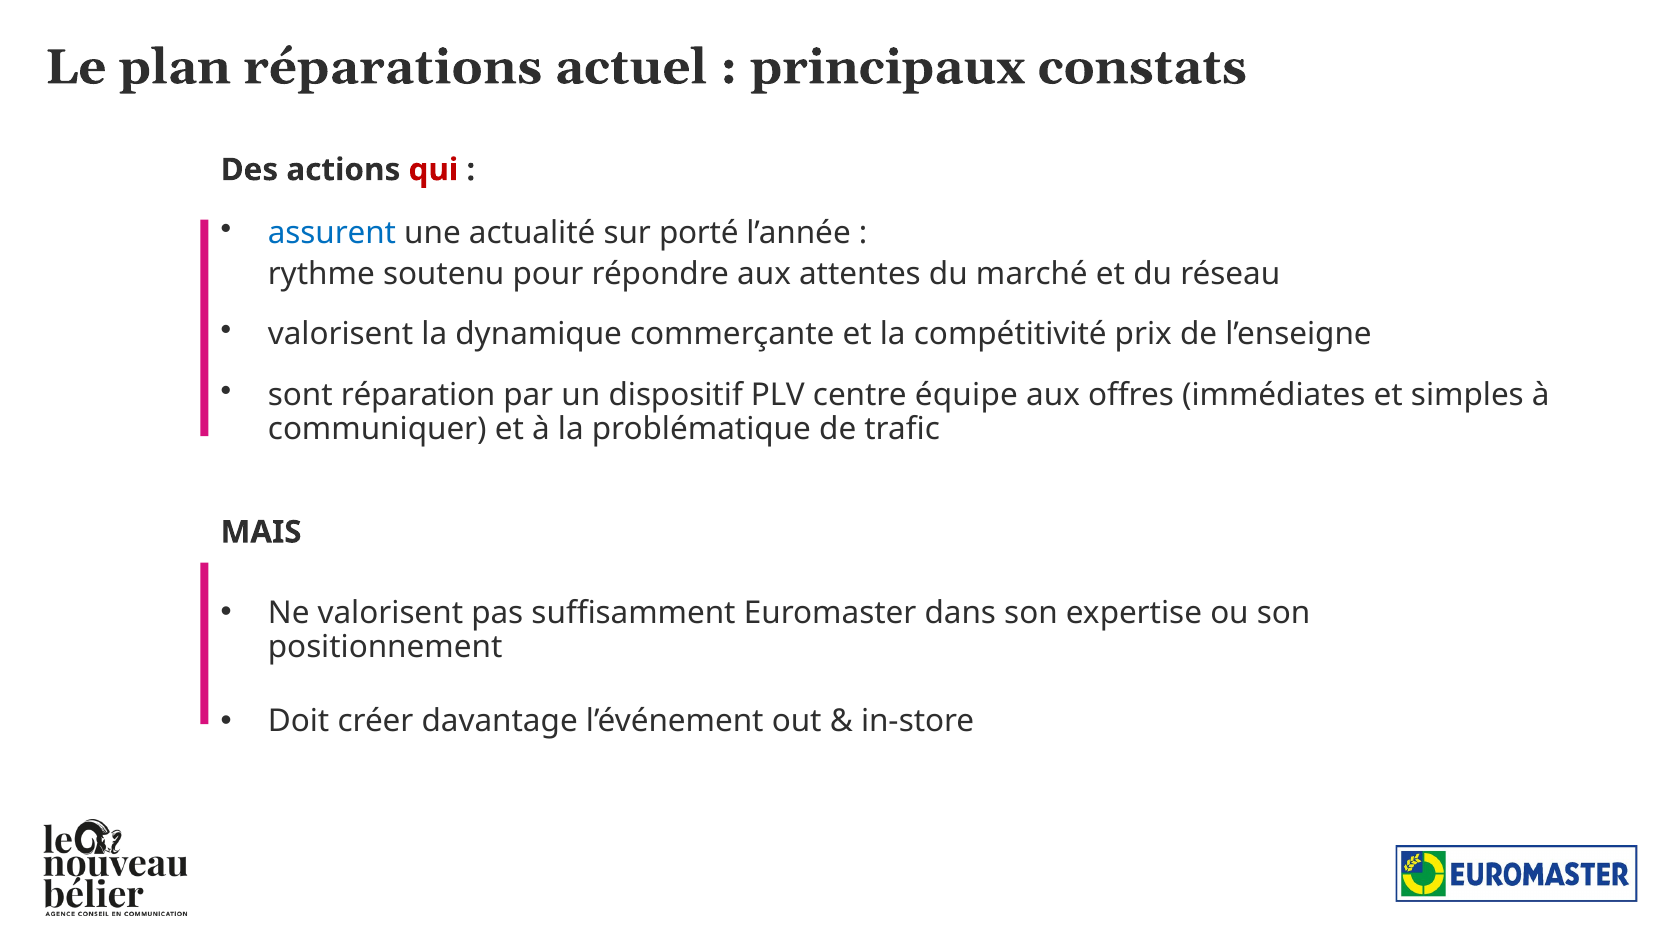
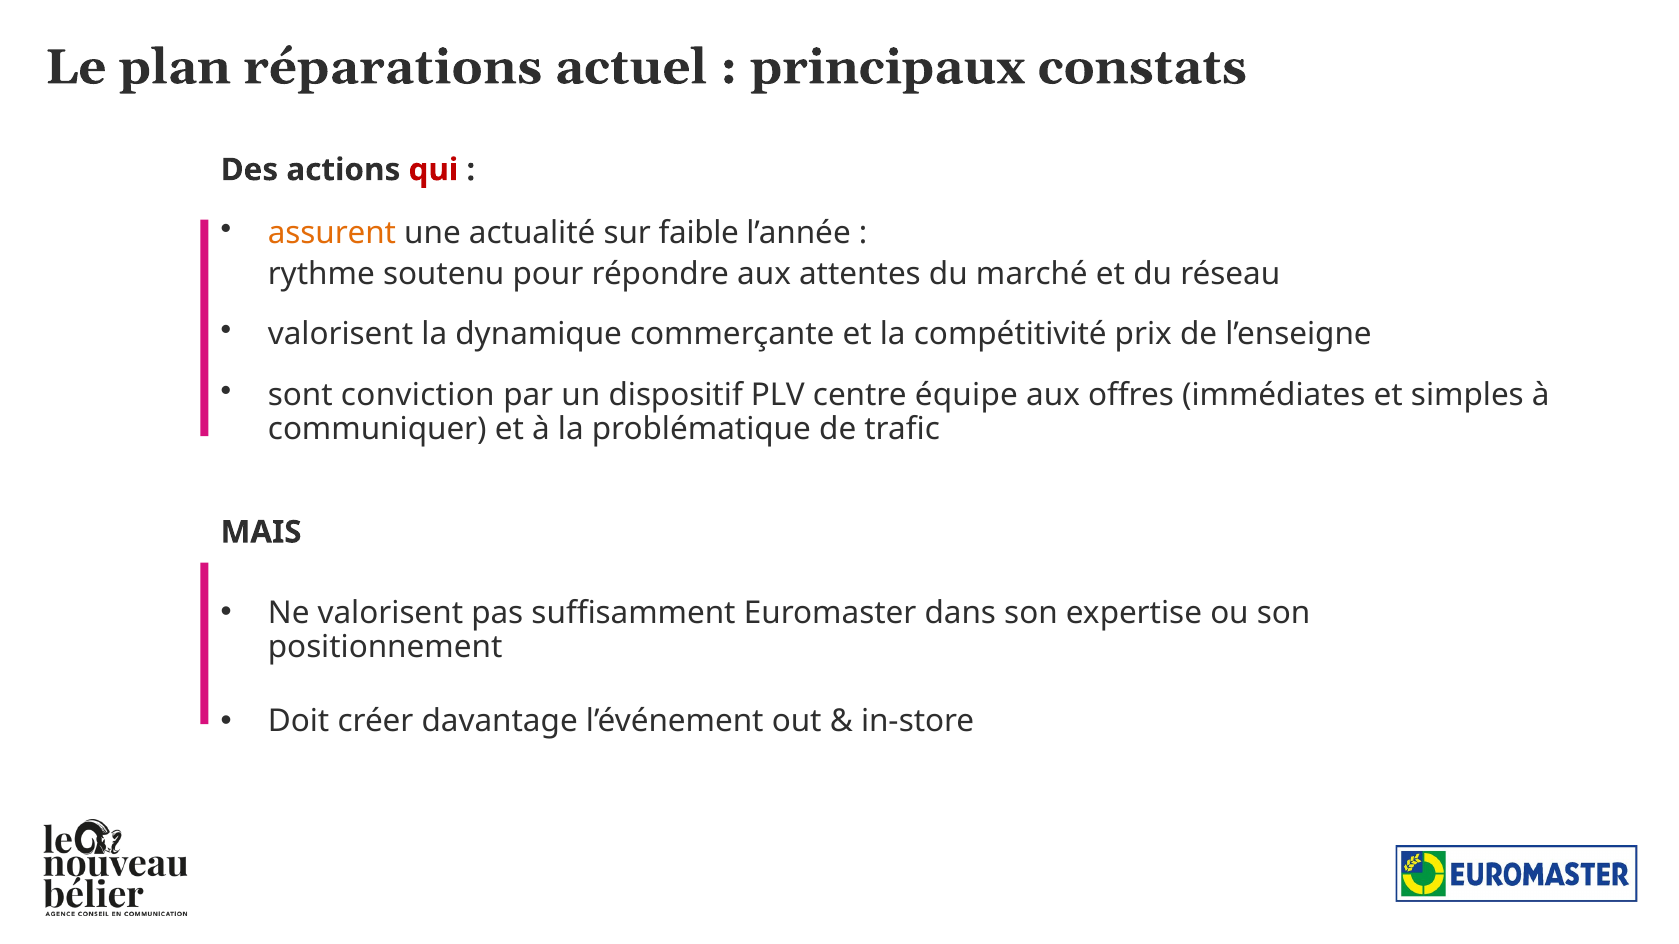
assurent colour: blue -> orange
porté: porté -> faible
réparation: réparation -> conviction
